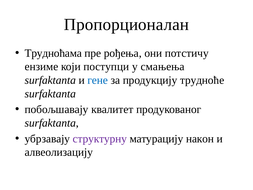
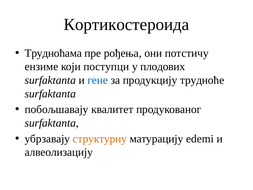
Пропорционалан: Пропорционалан -> Кортикостероида
смањења: смањења -> плодових
структурну colour: purple -> orange
након: након -> edemi
